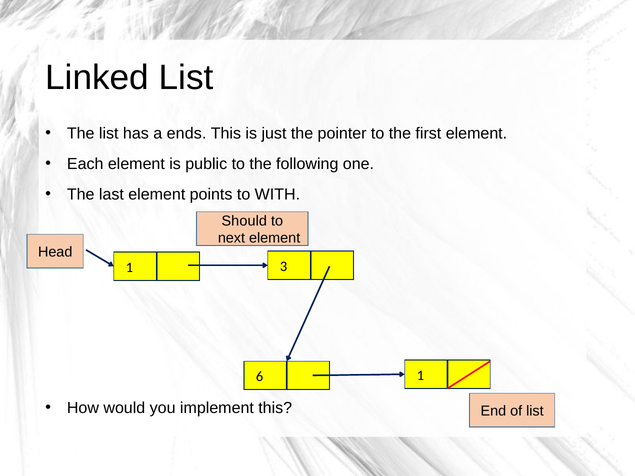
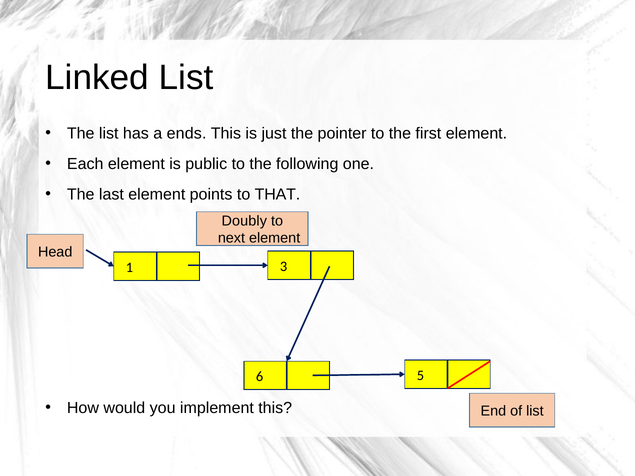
WITH: WITH -> THAT
Should: Should -> Doubly
6 1: 1 -> 5
